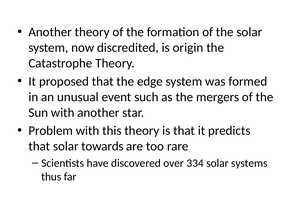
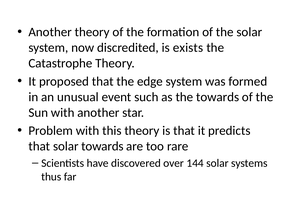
origin: origin -> exists
the mergers: mergers -> towards
334: 334 -> 144
